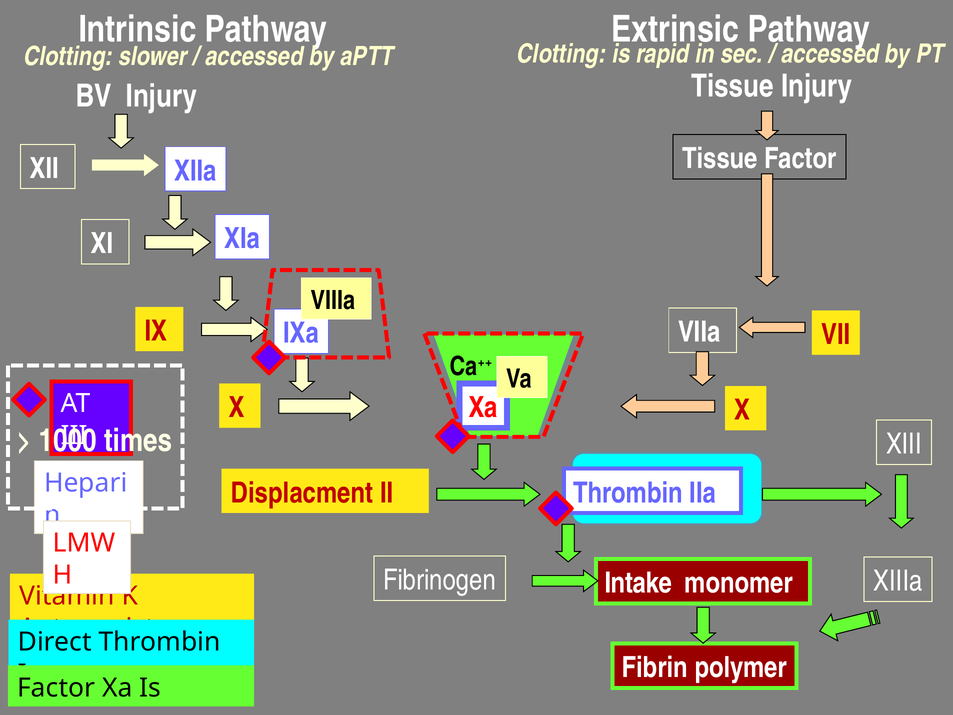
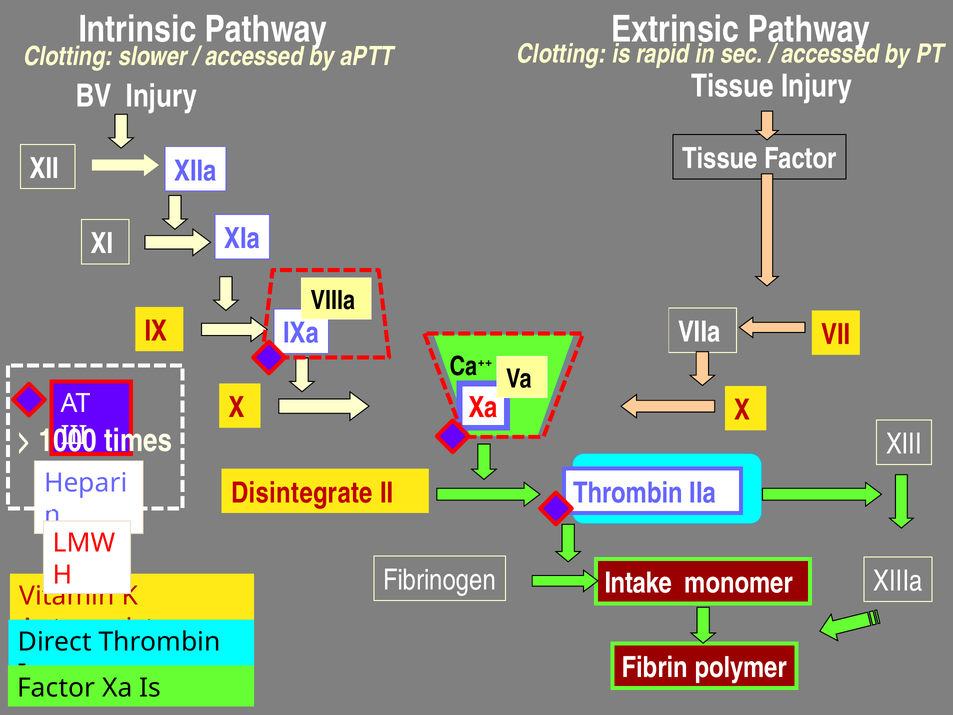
Displacment: Displacment -> Disintegrate
